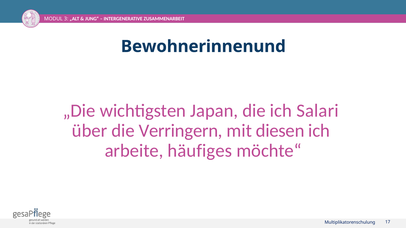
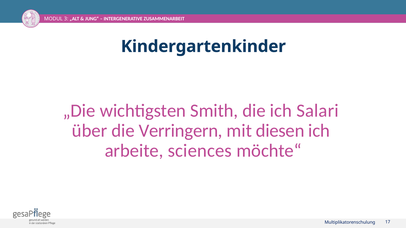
Bewohnerinnenund: Bewohnerinnenund -> Kindergartenkinder
Japan: Japan -> Smith
häufiges: häufiges -> sciences
